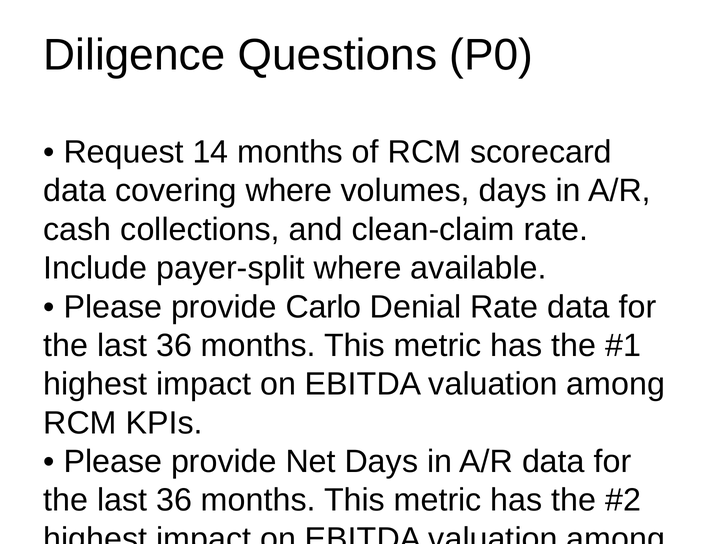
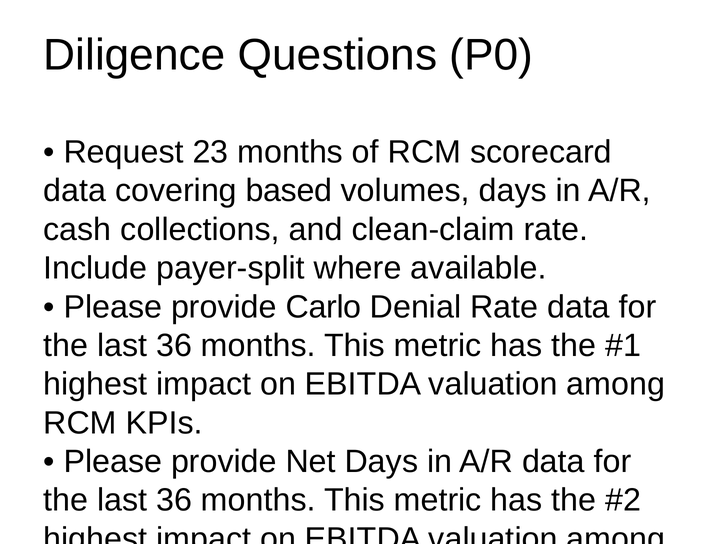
14: 14 -> 23
covering where: where -> based
